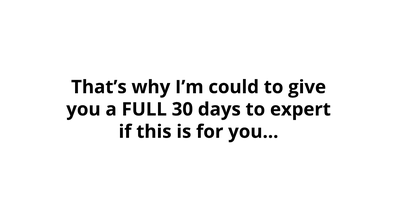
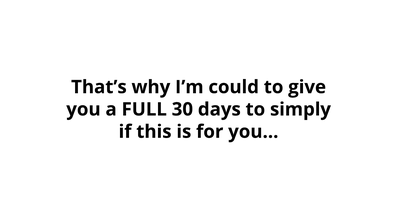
expert: expert -> simply
